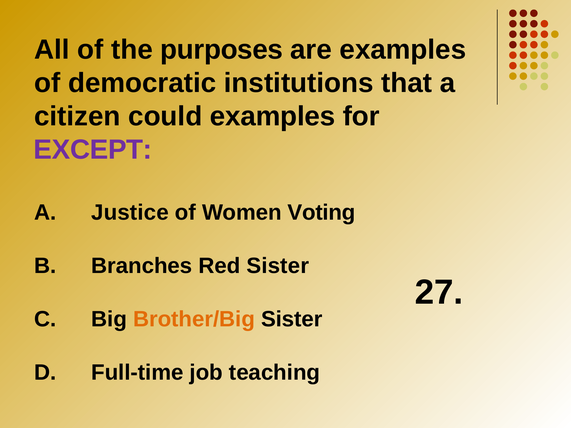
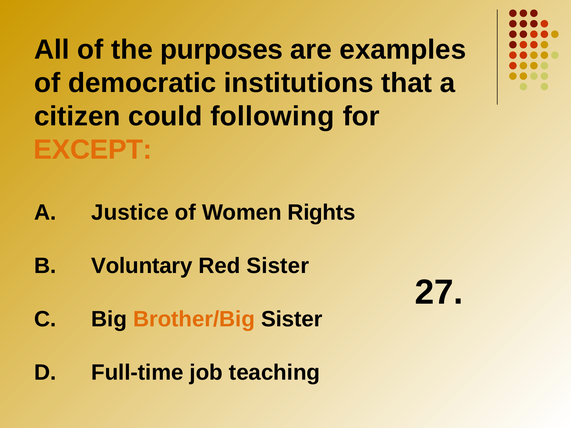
could examples: examples -> following
EXCEPT colour: purple -> orange
Voting: Voting -> Rights
Branches: Branches -> Voluntary
